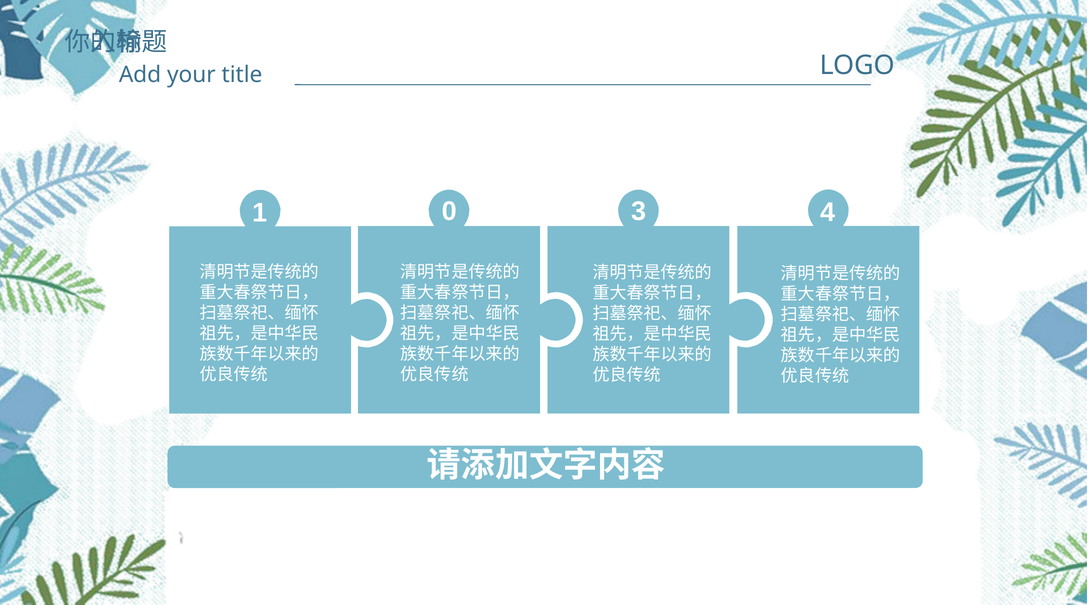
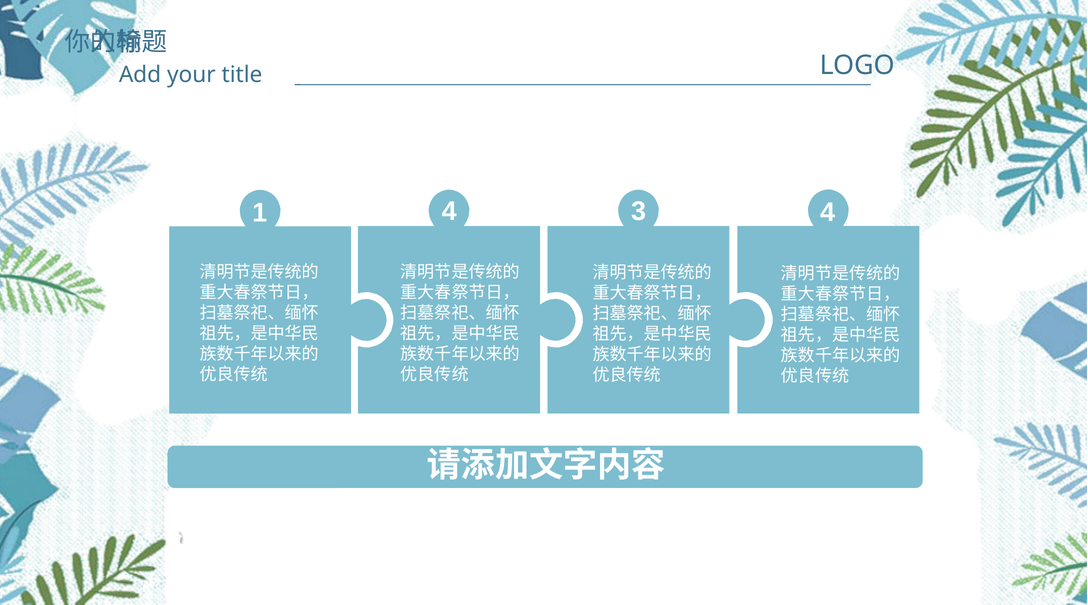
0: 0 -> 4
